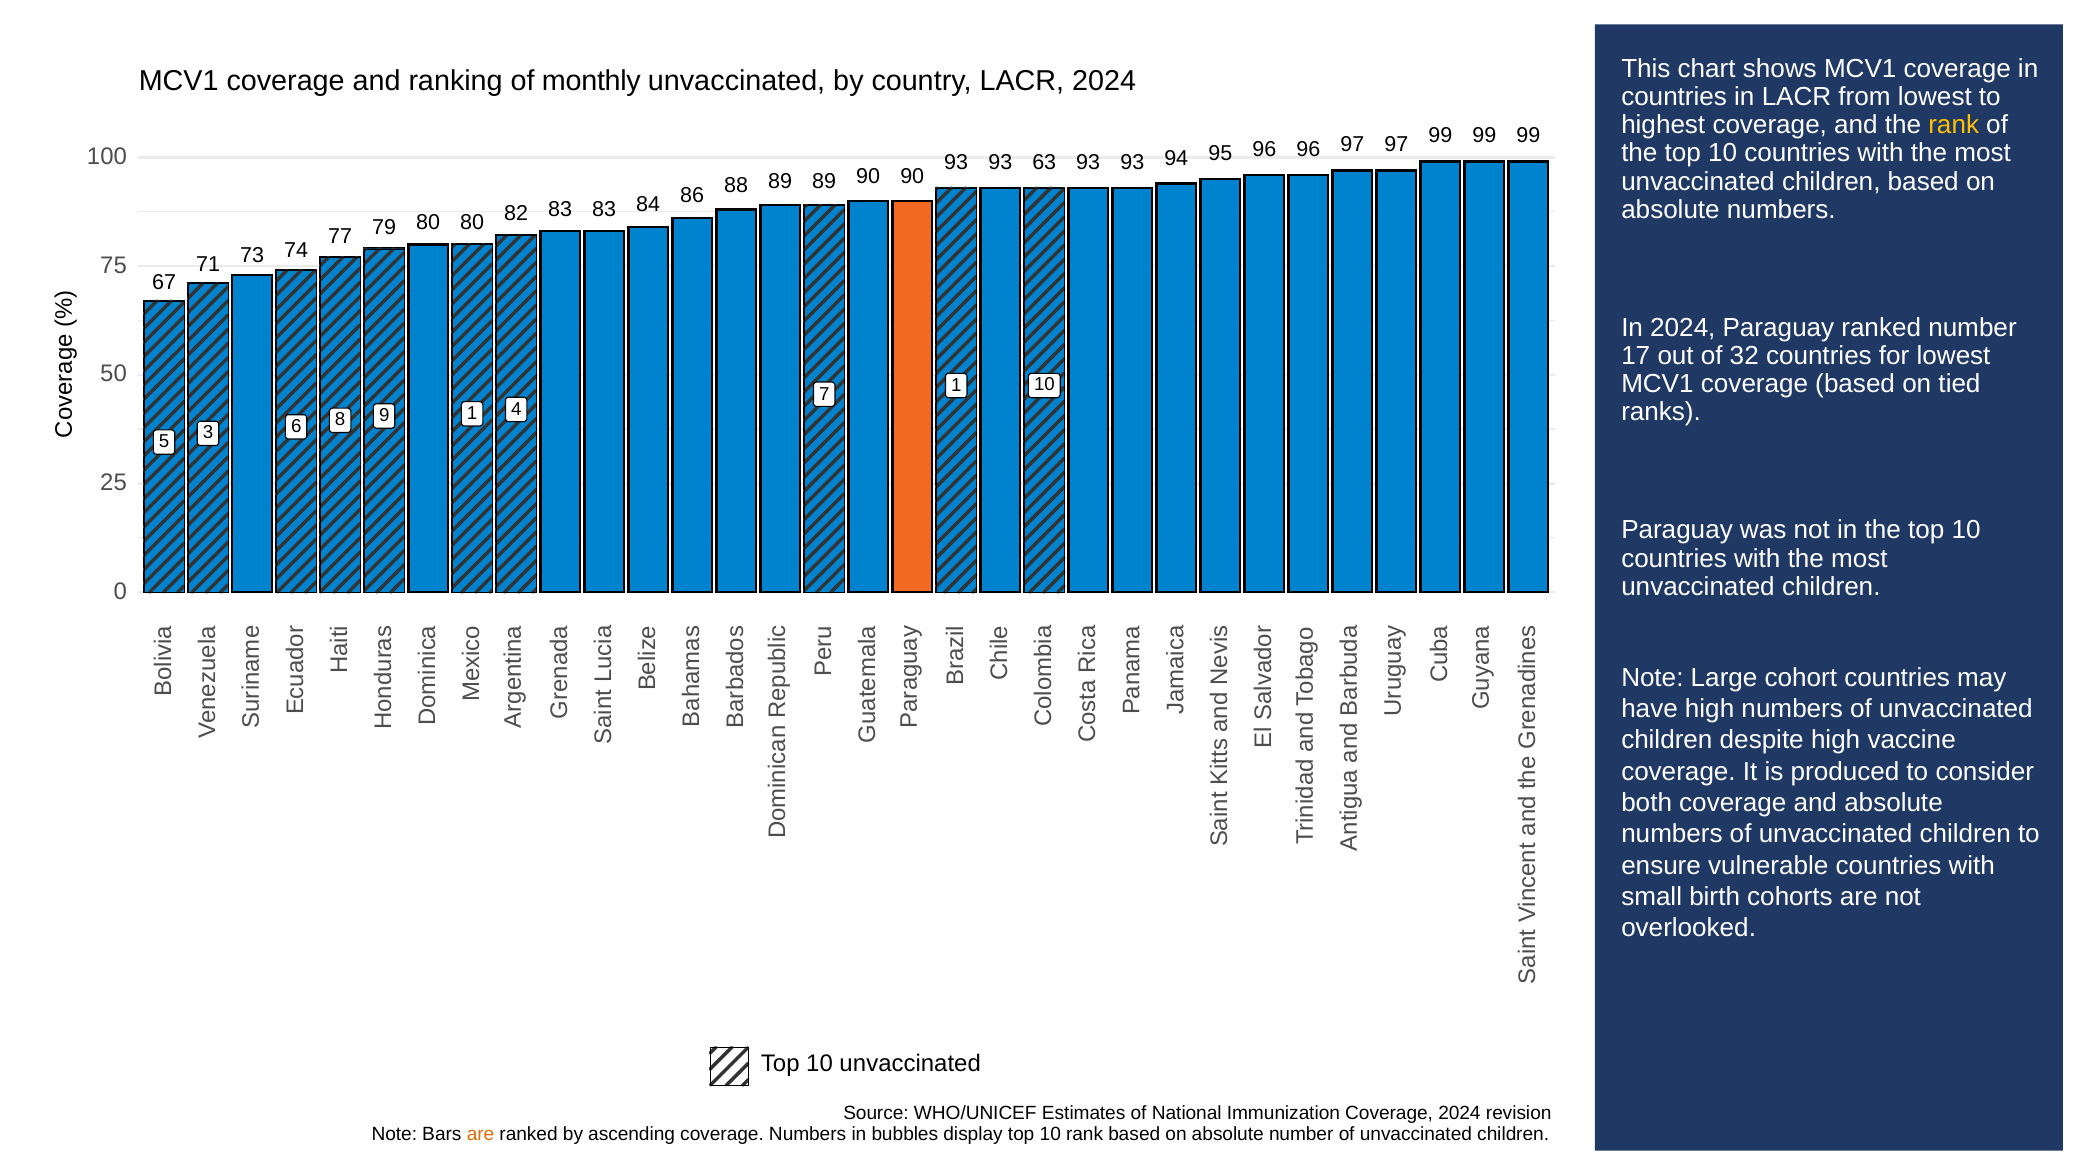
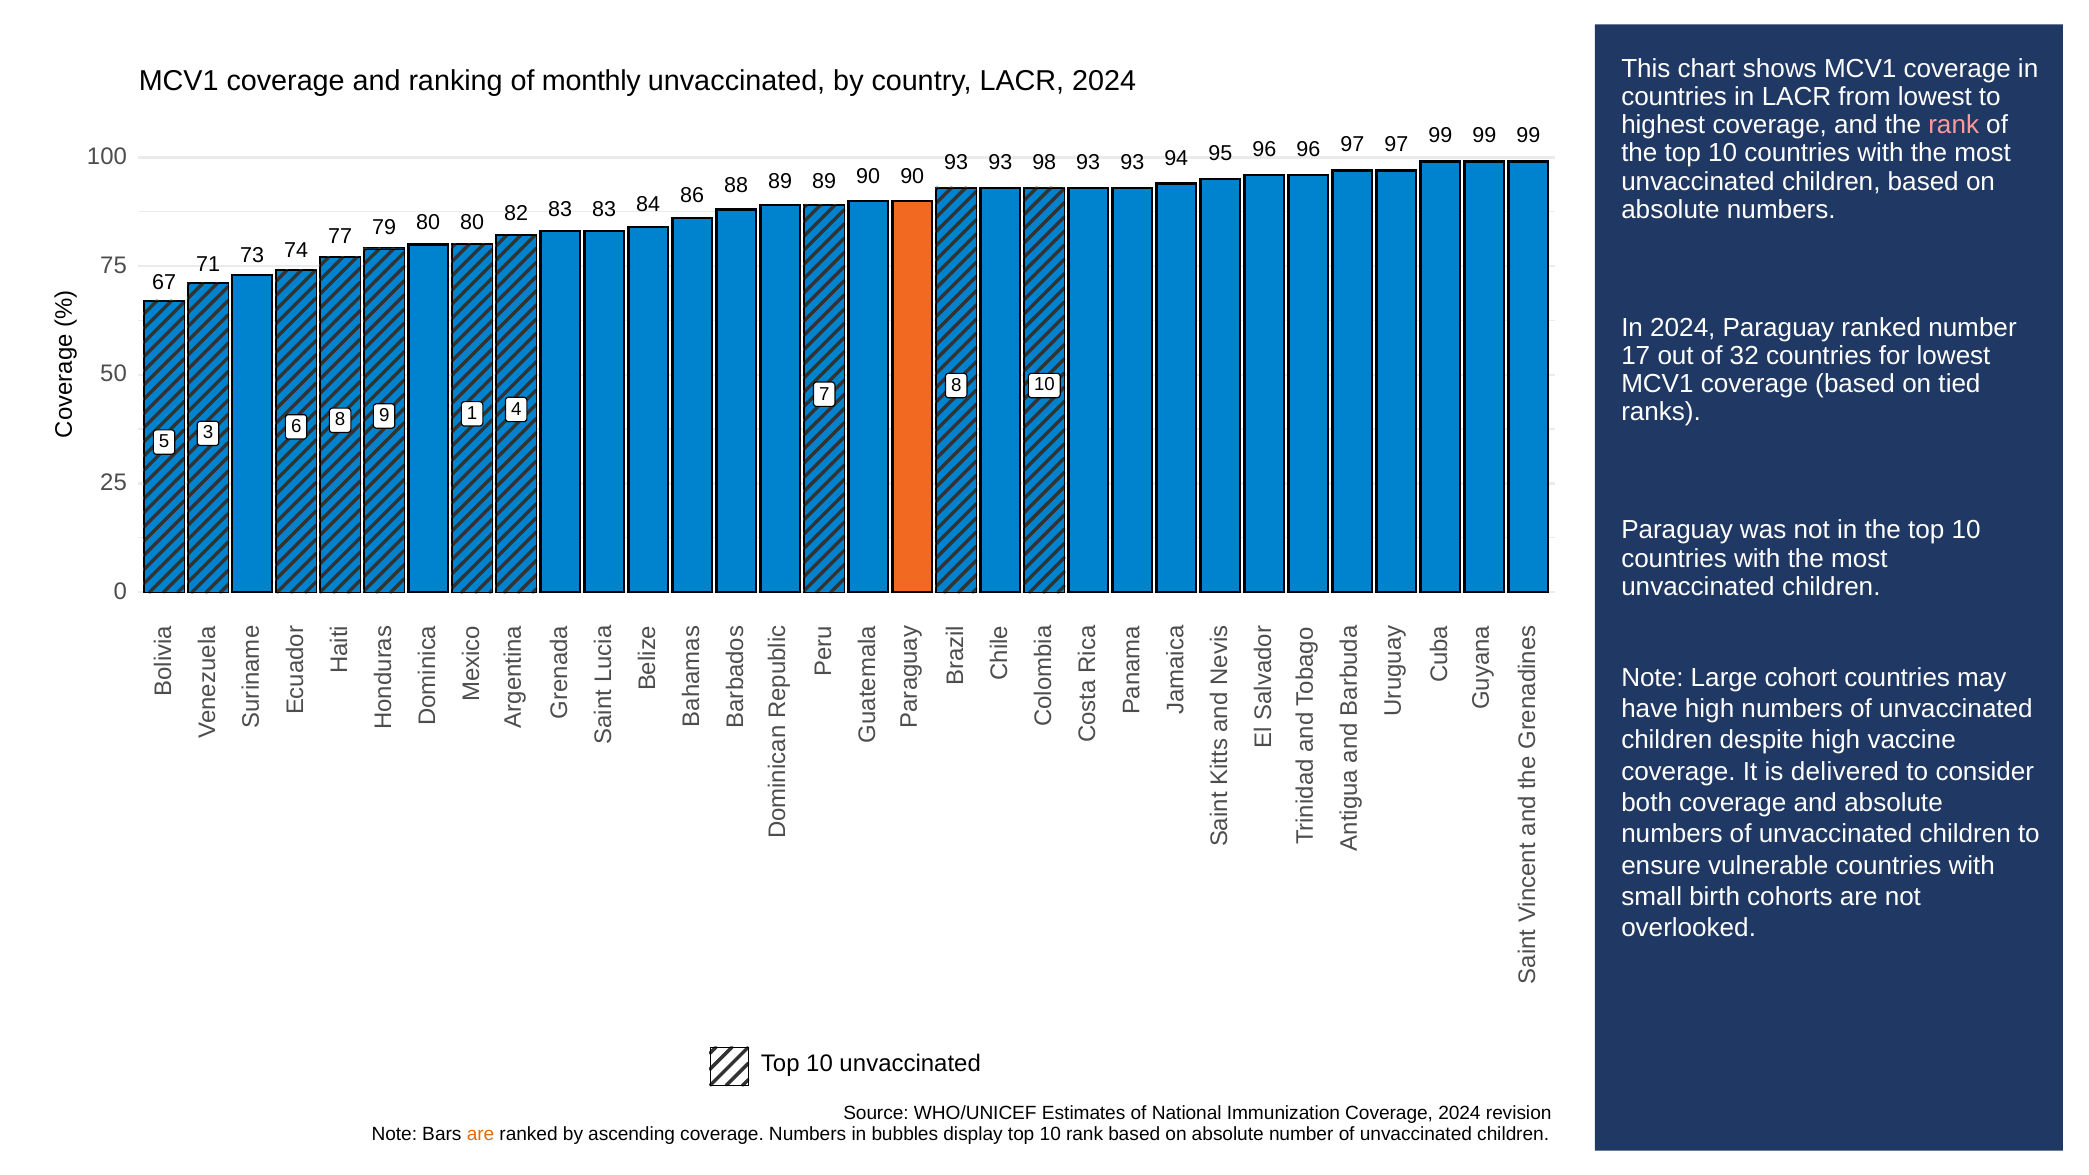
rank at (1954, 125) colour: yellow -> pink
63: 63 -> 98
7 1: 1 -> 8
produced: produced -> delivered
